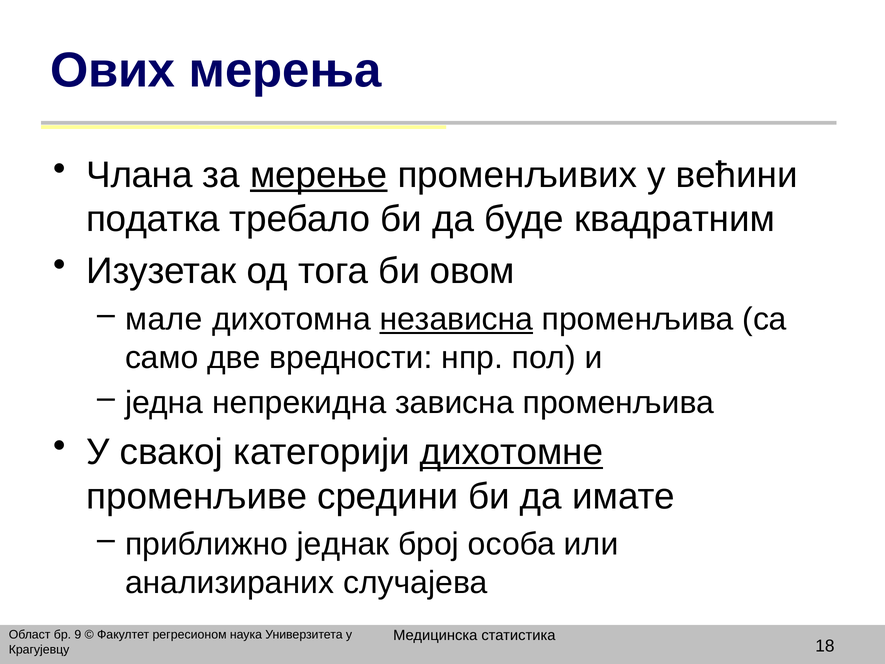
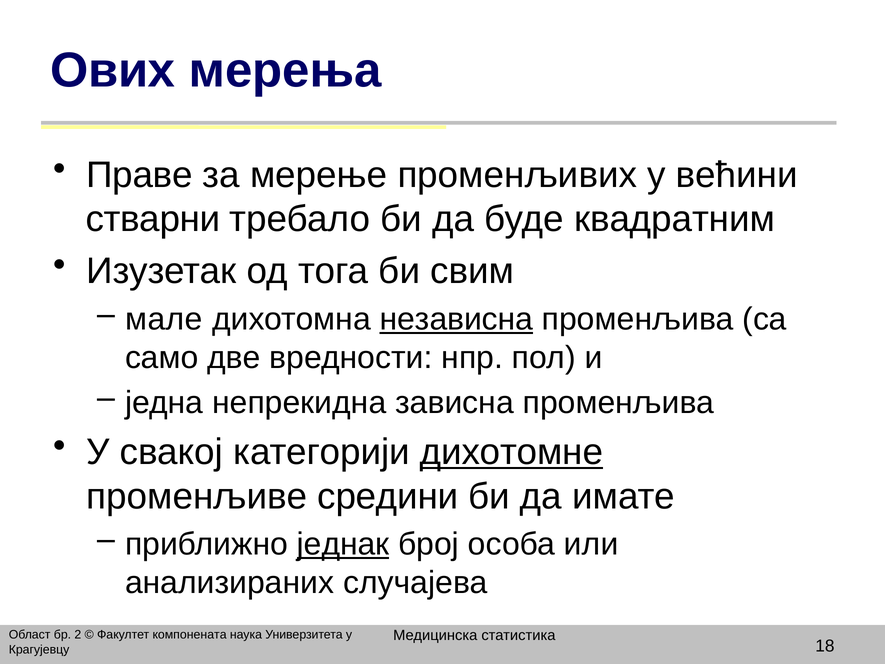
Члана: Члана -> Праве
мерење underline: present -> none
податка: податка -> стварни
овом: овом -> свим
једнак underline: none -> present
9: 9 -> 2
регресионом: регресионом -> компонената
